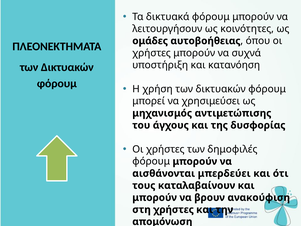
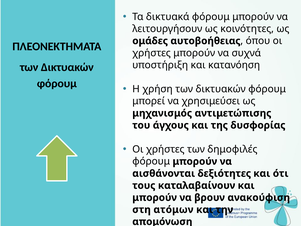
μπερδεύει: μπερδεύει -> δεξιότητες
στη χρήστες: χρήστες -> ατόμων
